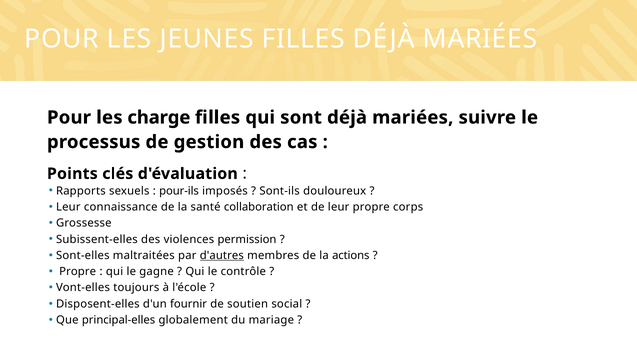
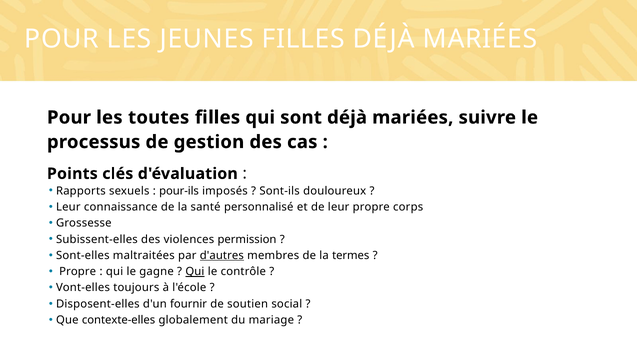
charge: charge -> toutes
collaboration: collaboration -> personnalisé
actions: actions -> termes
Qui at (195, 272) underline: none -> present
principal-elles: principal-elles -> contexte-elles
